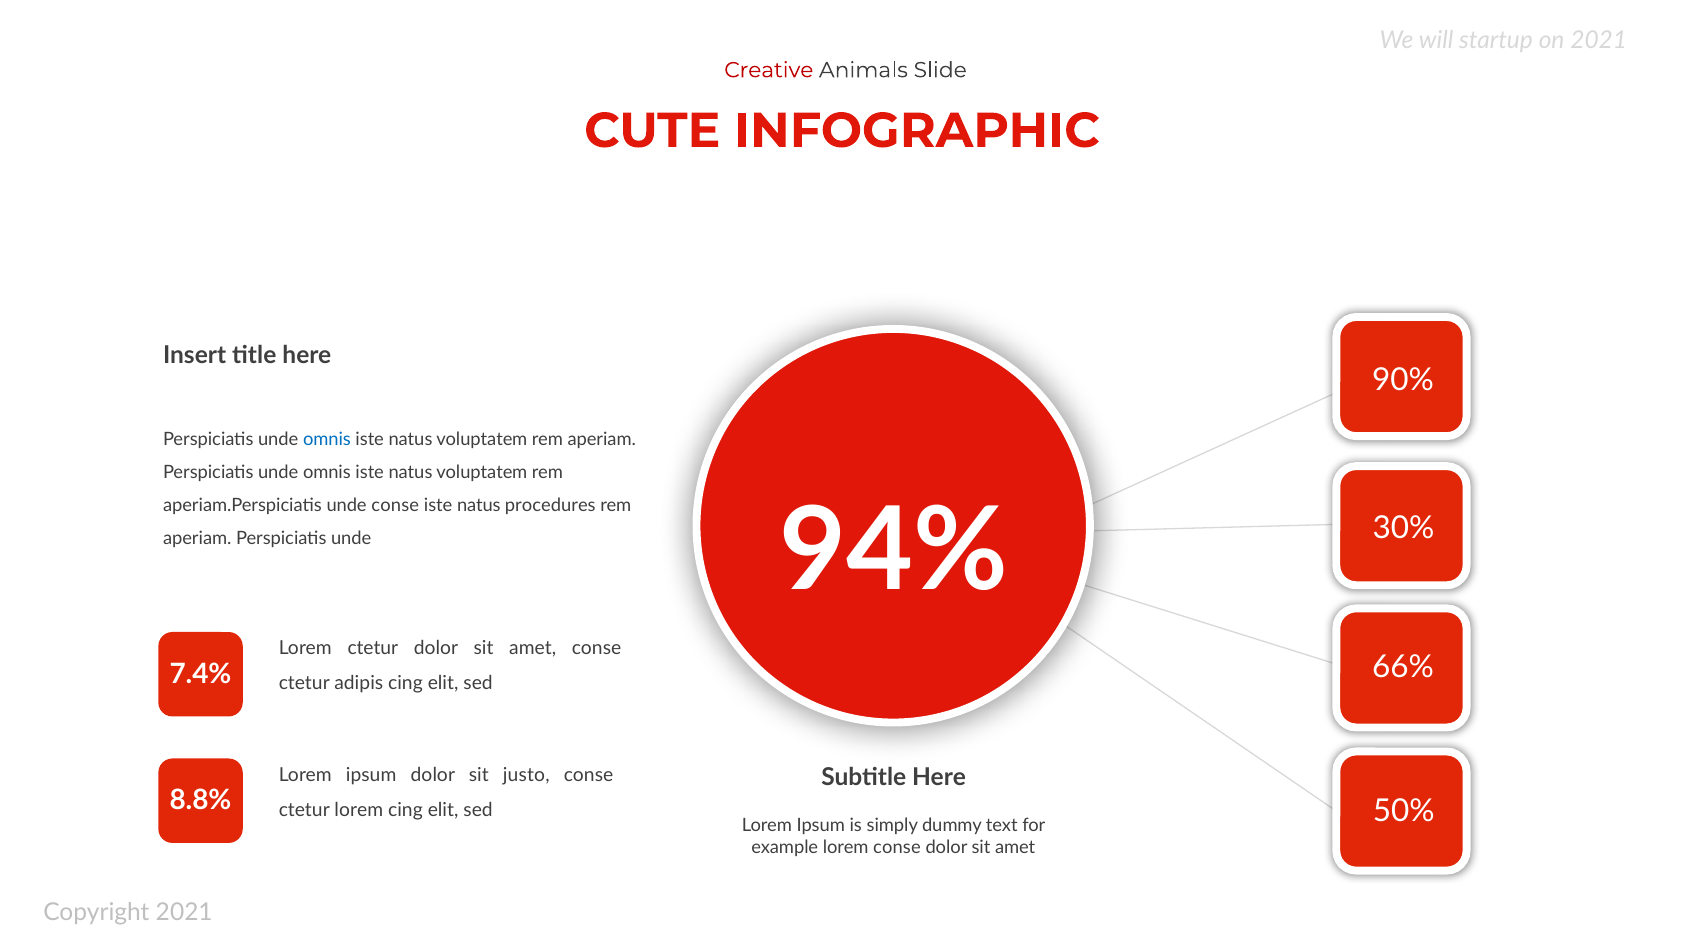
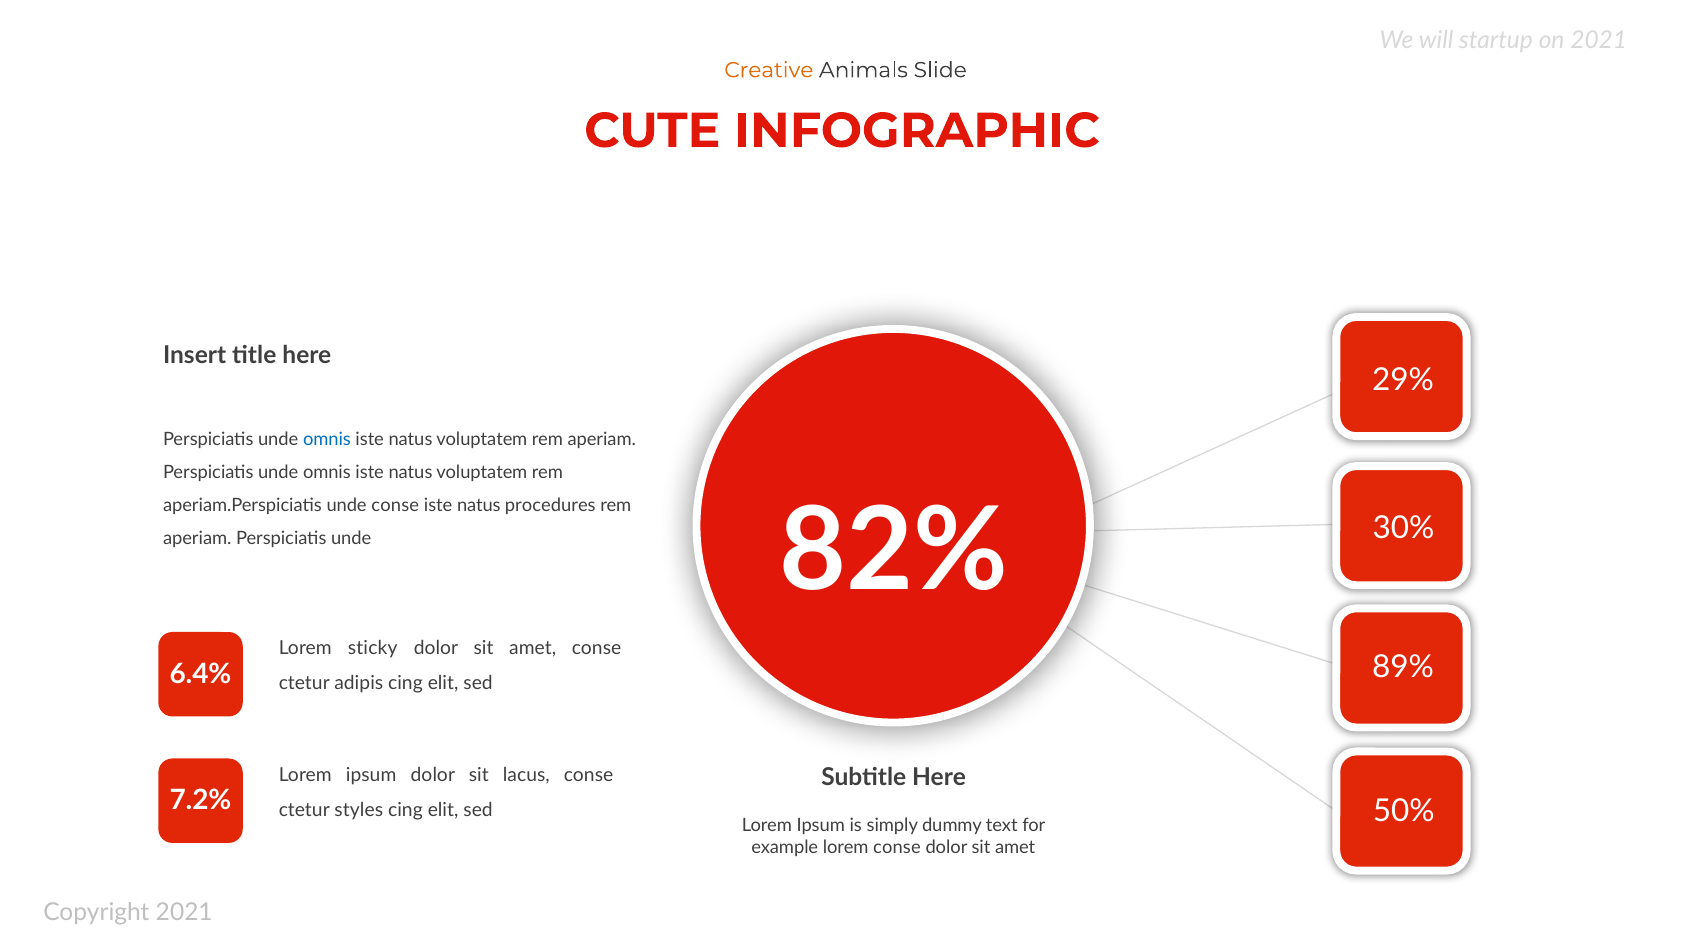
Creative colour: red -> orange
90%: 90% -> 29%
94%: 94% -> 82%
Lorem ctetur: ctetur -> sticky
66%: 66% -> 89%
7.4%: 7.4% -> 6.4%
justo: justo -> lacus
8.8%: 8.8% -> 7.2%
ctetur lorem: lorem -> styles
